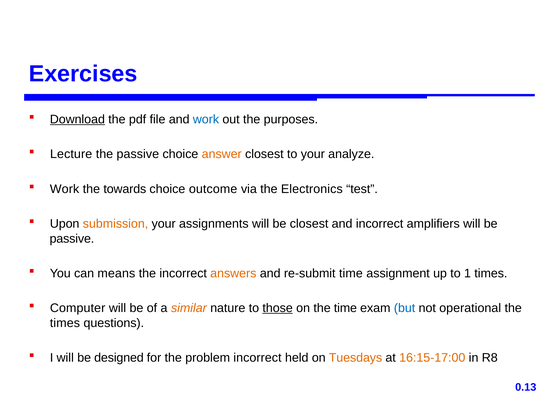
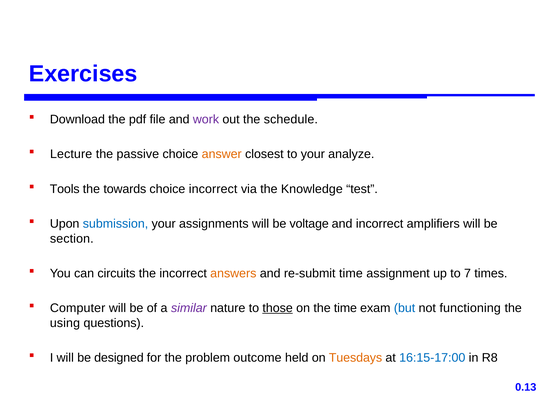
Download underline: present -> none
work at (206, 120) colour: blue -> purple
purposes: purposes -> schedule
Work at (65, 189): Work -> Tools
choice outcome: outcome -> incorrect
Electronics: Electronics -> Knowledge
submission colour: orange -> blue
be closest: closest -> voltage
passive at (72, 239): passive -> section
means: means -> circuits
1: 1 -> 7
similar colour: orange -> purple
operational: operational -> functioning
times at (65, 323): times -> using
problem incorrect: incorrect -> outcome
16:15-17:00 colour: orange -> blue
